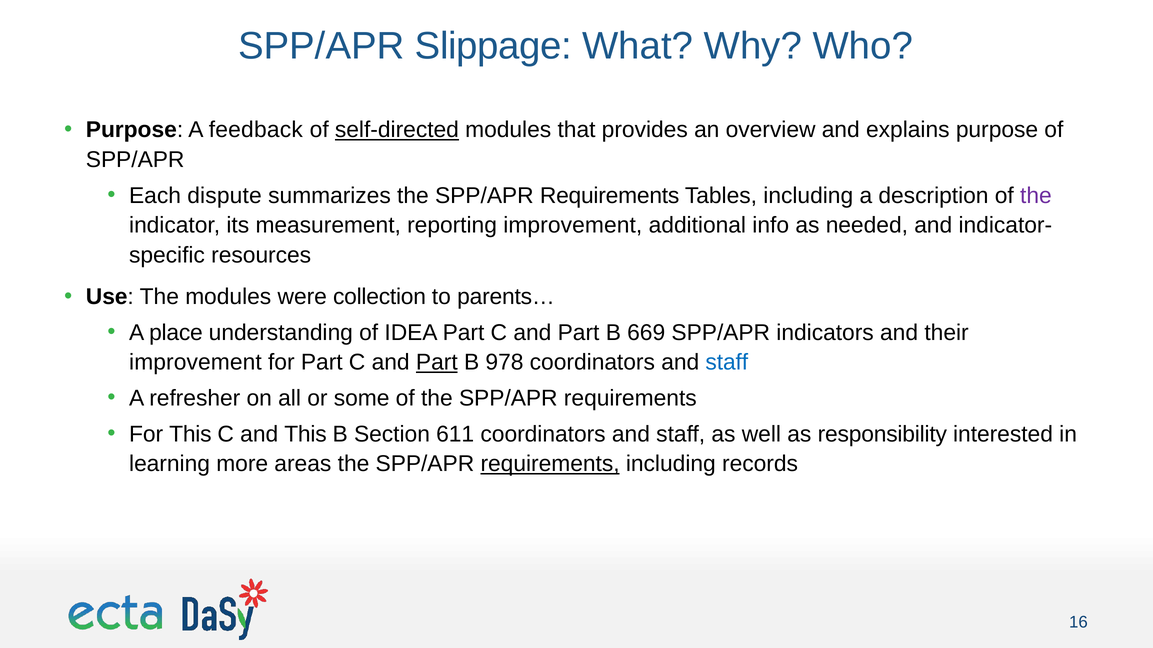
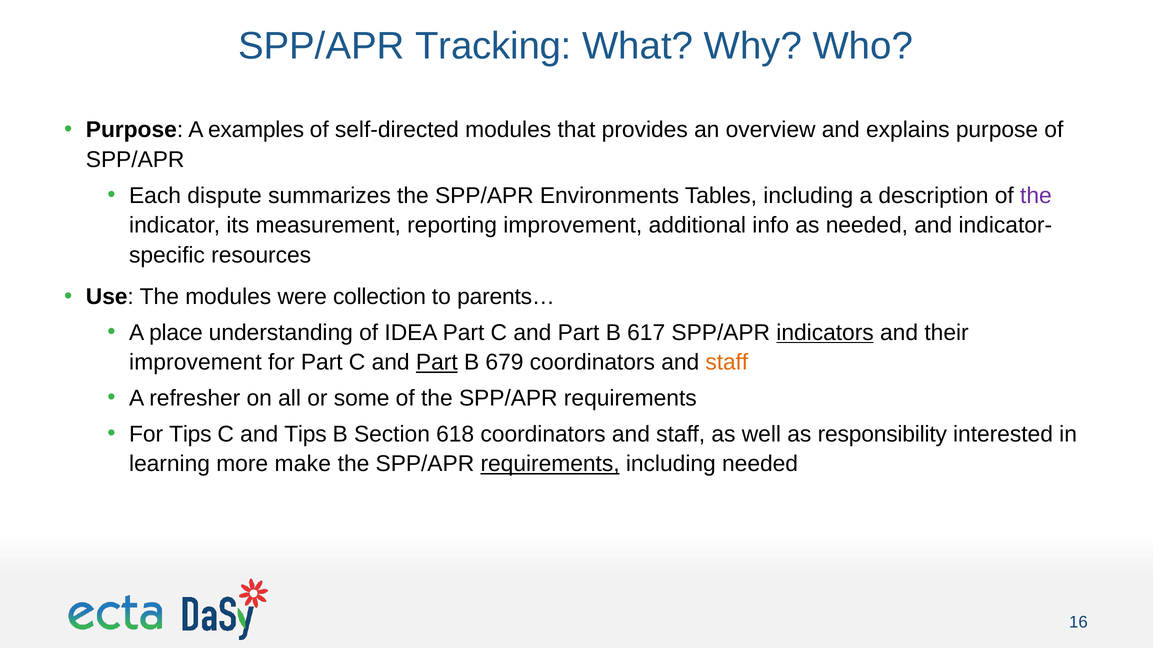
Slippage: Slippage -> Tracking
feedback: feedback -> examples
self-directed underline: present -> none
summarizes the SPP/APR Requirements: Requirements -> Environments
669: 669 -> 617
indicators underline: none -> present
978: 978 -> 679
staff at (727, 363) colour: blue -> orange
For This: This -> Tips
and This: This -> Tips
611: 611 -> 618
areas: areas -> make
including records: records -> needed
